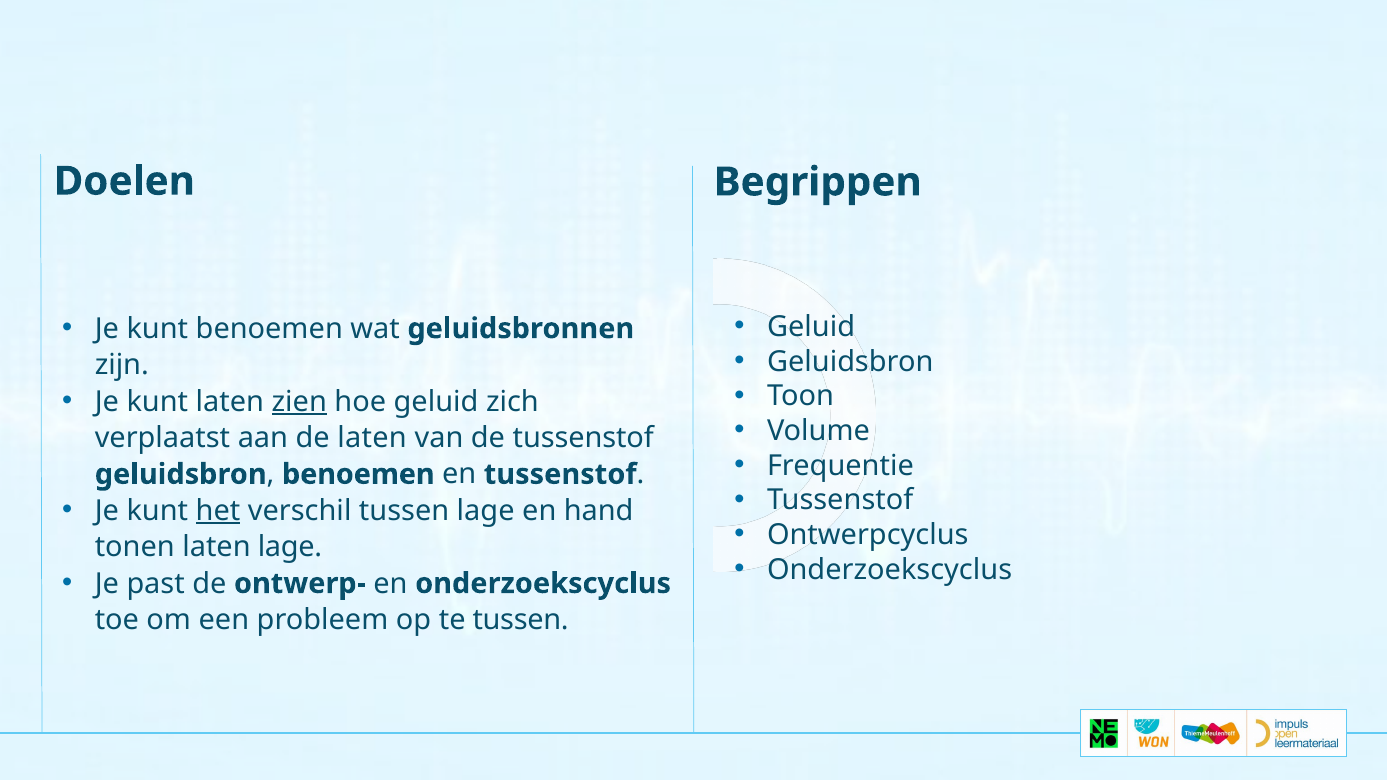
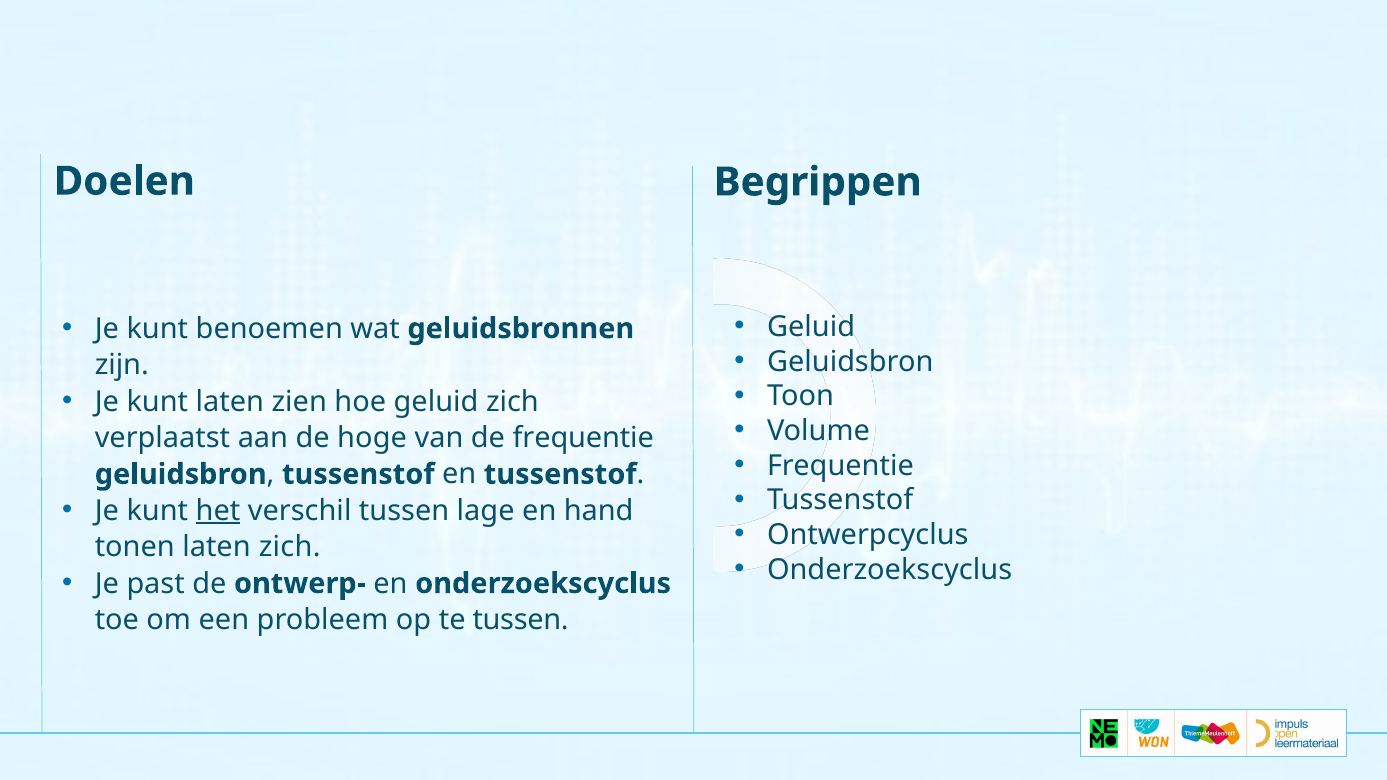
zien underline: present -> none
de laten: laten -> hoge
de tussenstof: tussenstof -> frequentie
benoemen at (358, 474): benoemen -> tussenstof
laten lage: lage -> zich
